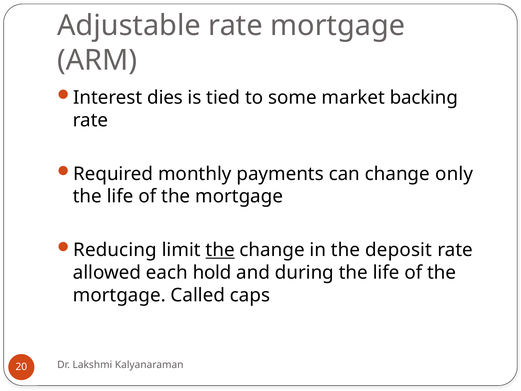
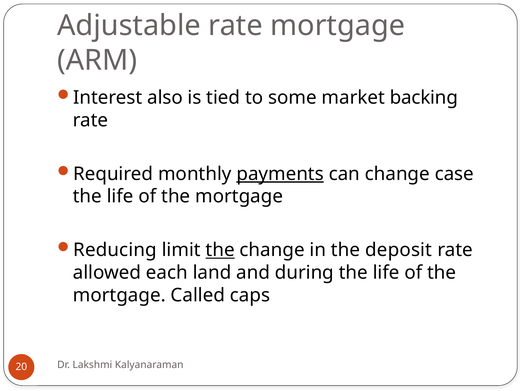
dies: dies -> also
payments underline: none -> present
only: only -> case
hold: hold -> land
